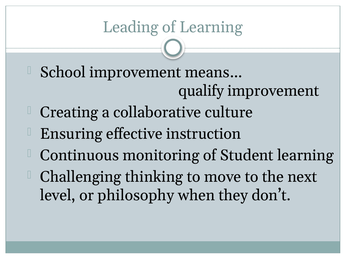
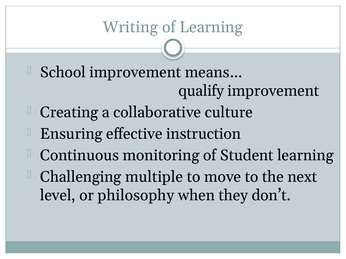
Leading: Leading -> Writing
thinking: thinking -> multiple
